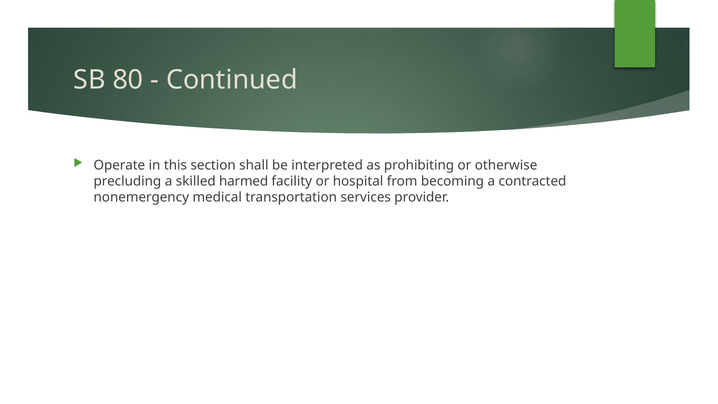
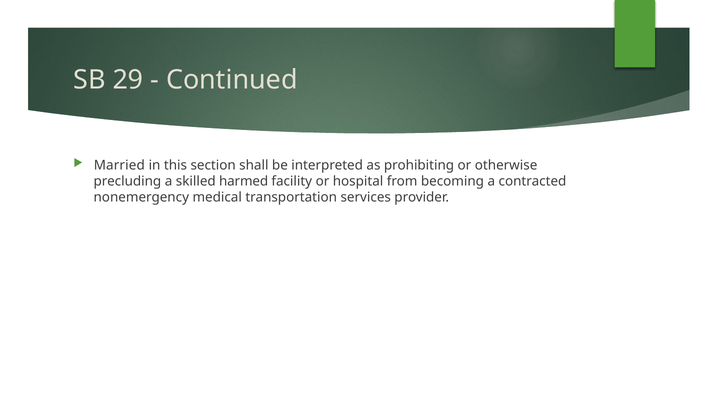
80: 80 -> 29
Operate: Operate -> Married
